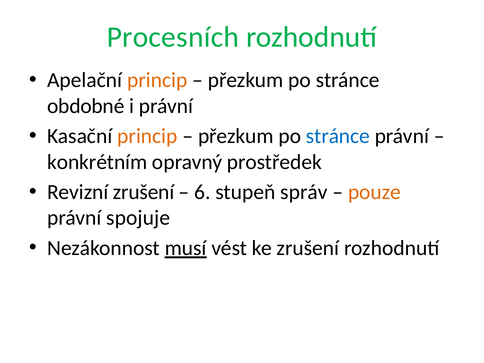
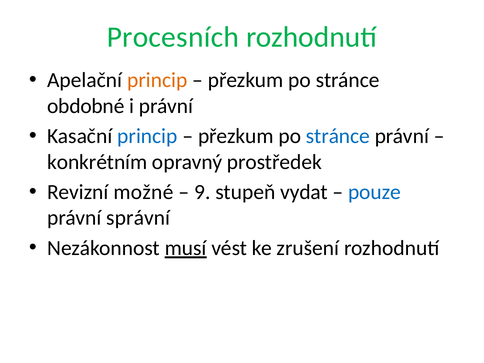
princip at (147, 136) colour: orange -> blue
Revizní zrušení: zrušení -> možné
6: 6 -> 9
správ: správ -> vydat
pouze colour: orange -> blue
spojuje: spojuje -> správní
